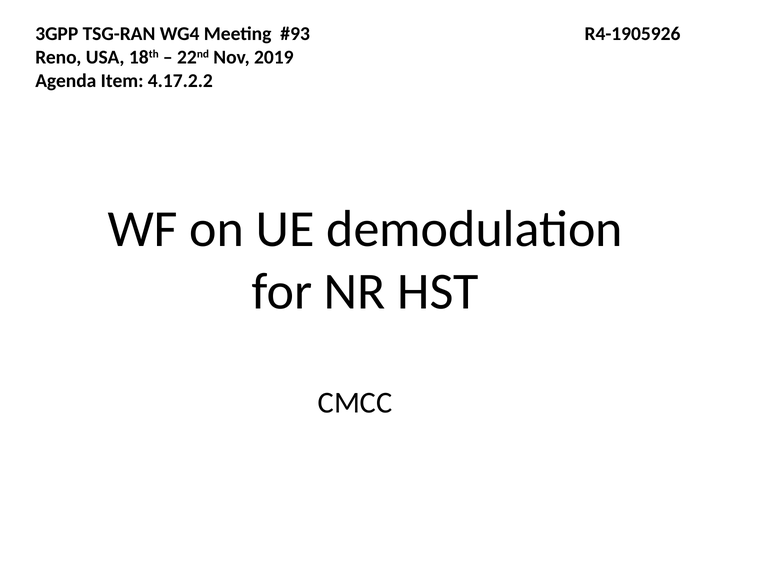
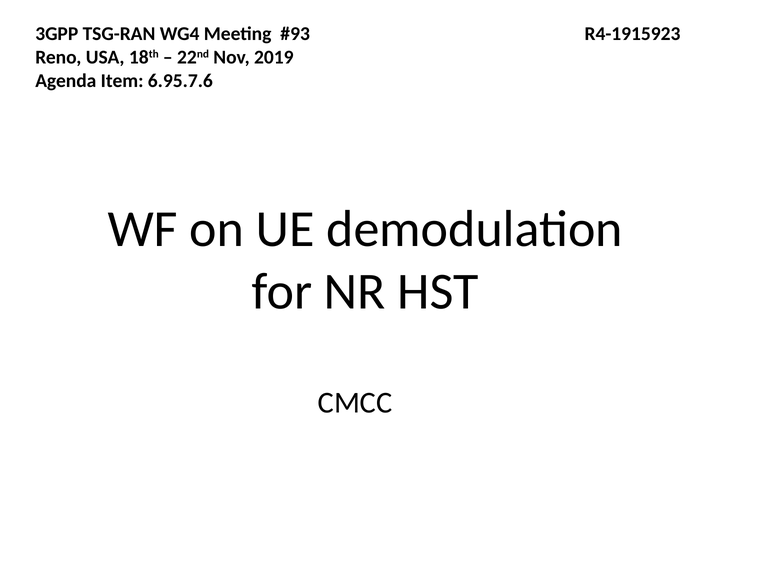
R4-1905926: R4-1905926 -> R4-1915923
4.17.2.2: 4.17.2.2 -> 6.95.7.6
